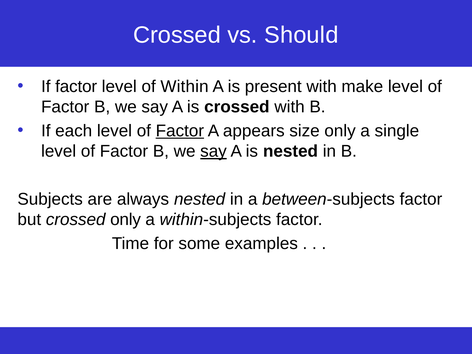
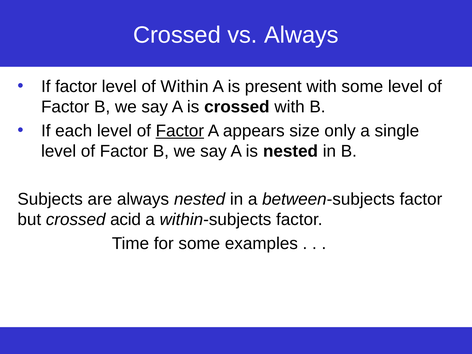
vs Should: Should -> Always
with make: make -> some
say at (213, 151) underline: present -> none
crossed only: only -> acid
